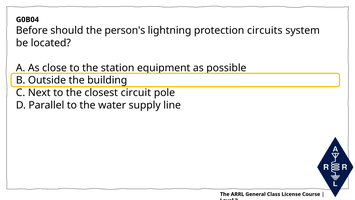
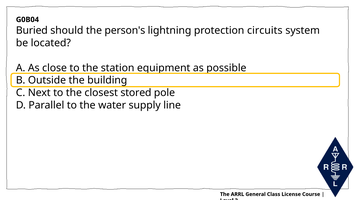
Before: Before -> Buried
circuit: circuit -> stored
